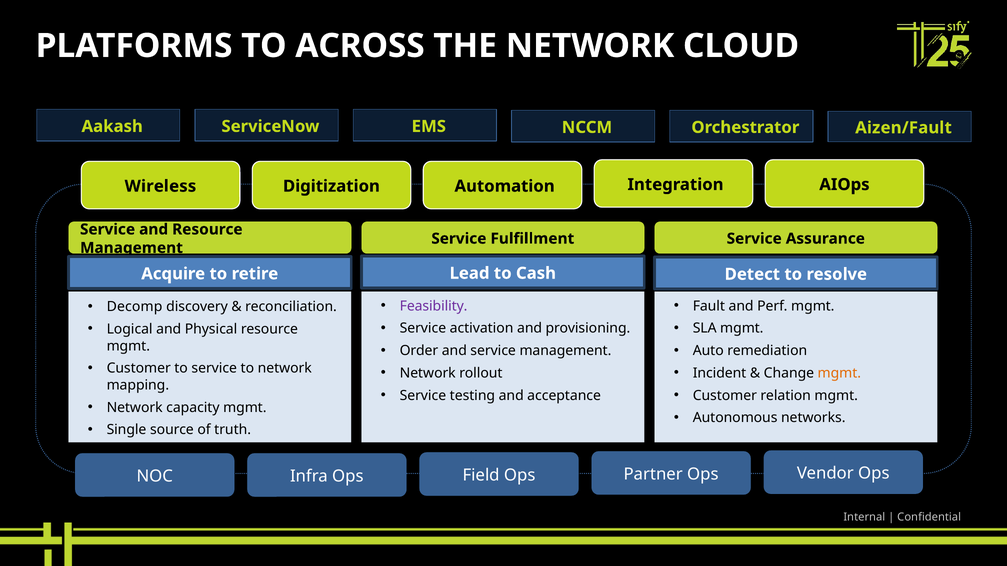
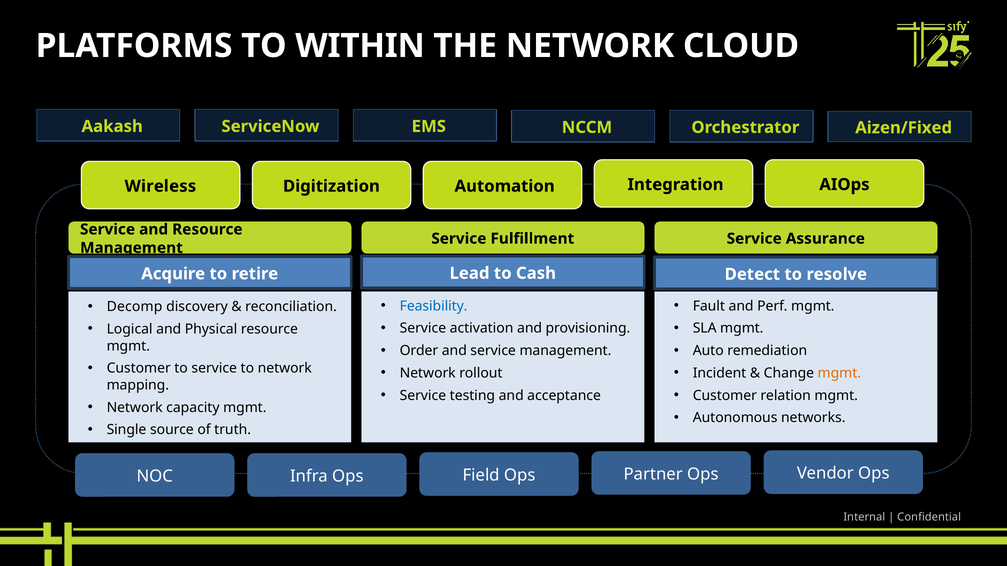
ACROSS: ACROSS -> WITHIN
Aizen/Fault: Aizen/Fault -> Aizen/Fixed
Feasibility colour: purple -> blue
